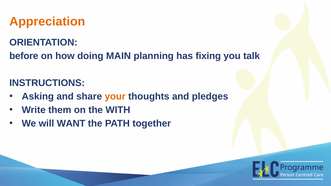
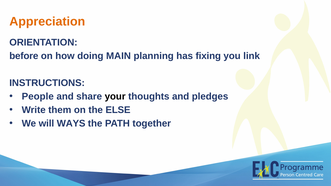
talk: talk -> link
Asking: Asking -> People
your colour: orange -> black
WITH: WITH -> ELSE
WANT: WANT -> WAYS
